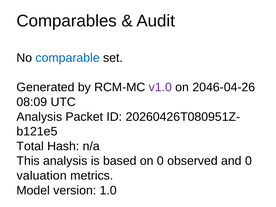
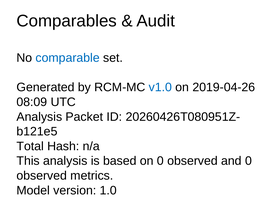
v1.0 colour: purple -> blue
2046-04-26: 2046-04-26 -> 2019-04-26
valuation at (42, 176): valuation -> observed
